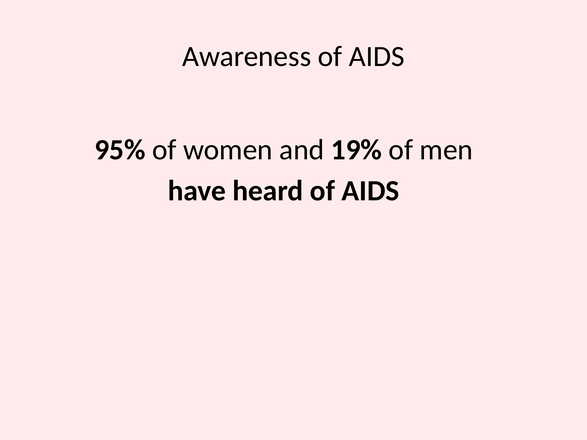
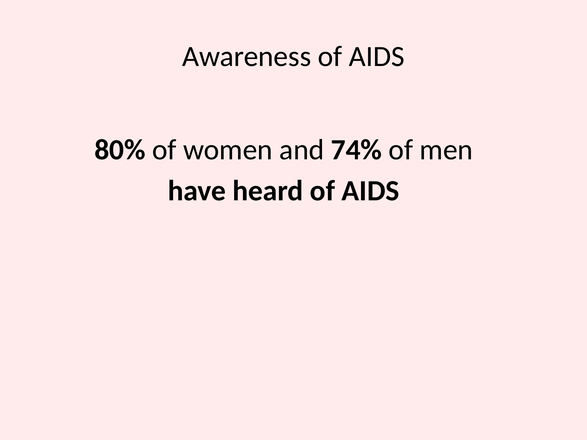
95%: 95% -> 80%
19%: 19% -> 74%
